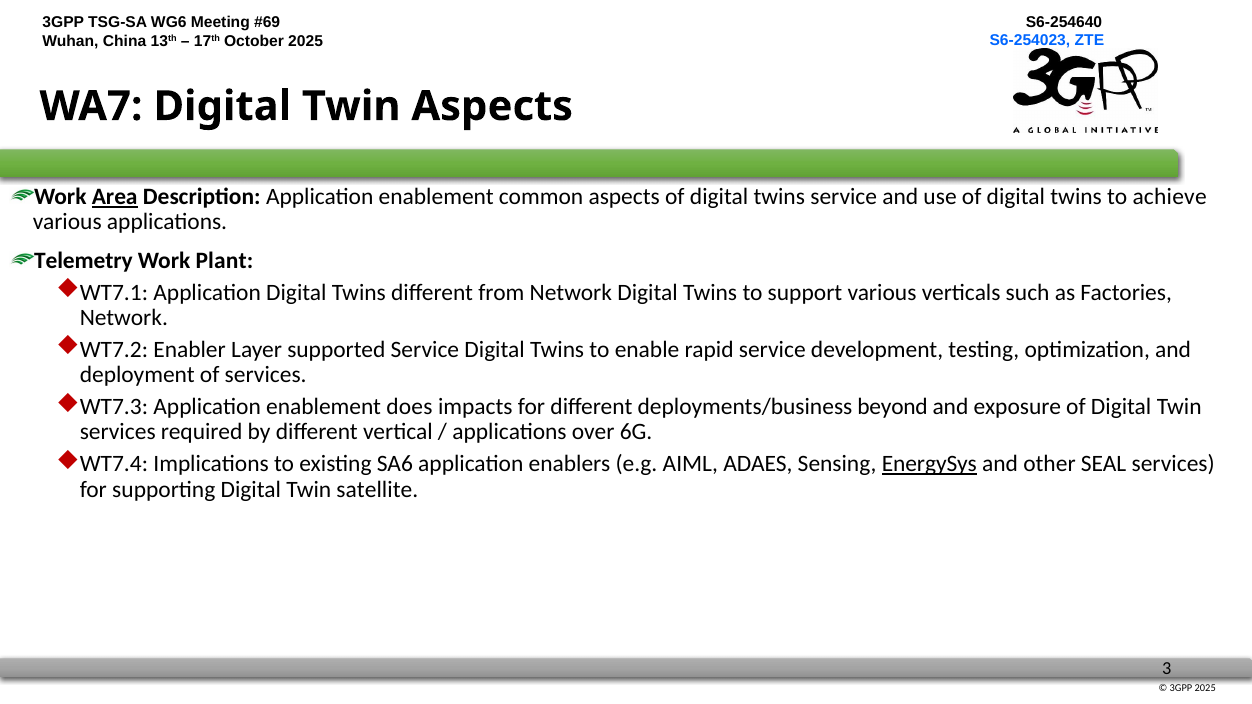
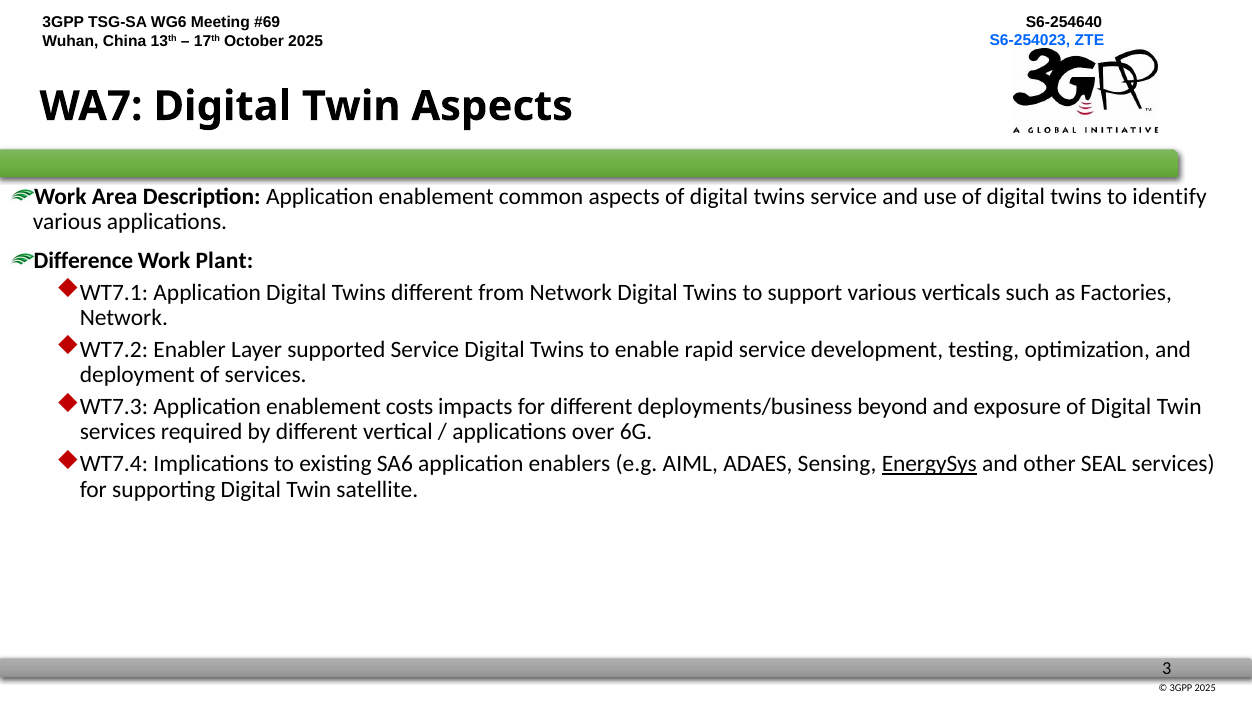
Area underline: present -> none
achieve: achieve -> identify
Telemetry: Telemetry -> Difference
does: does -> costs
